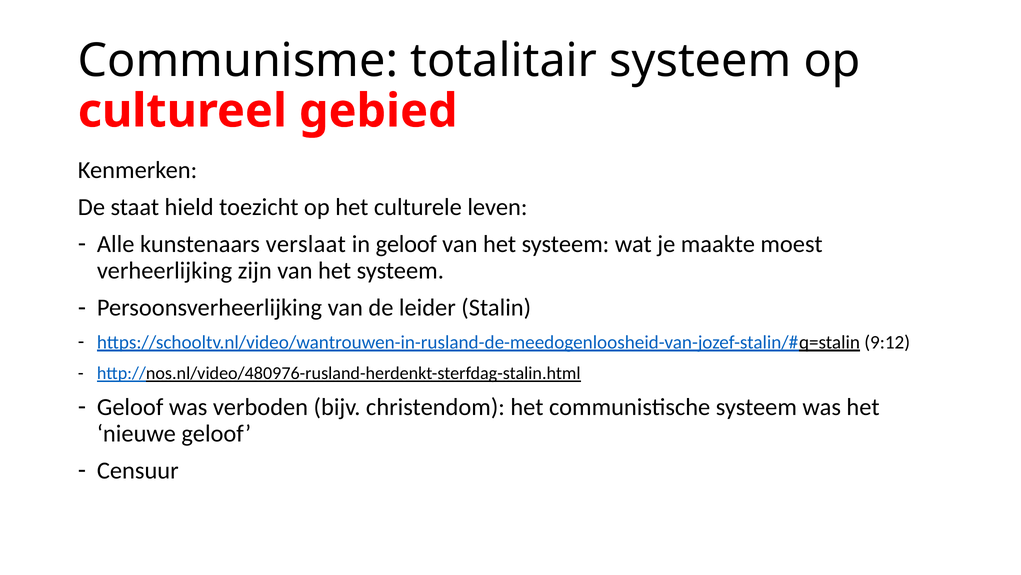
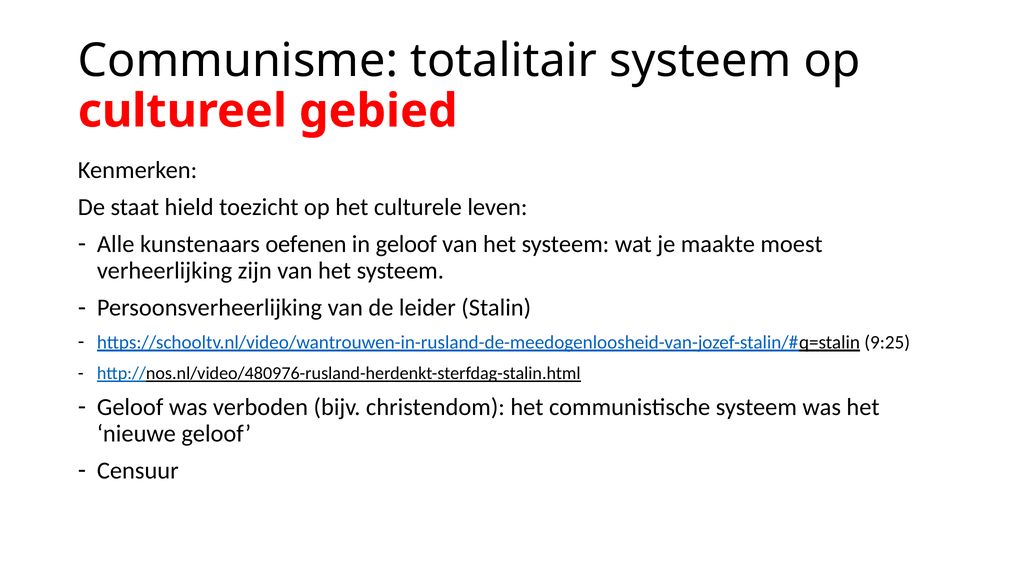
verslaat: verslaat -> oefenen
9:12: 9:12 -> 9:25
